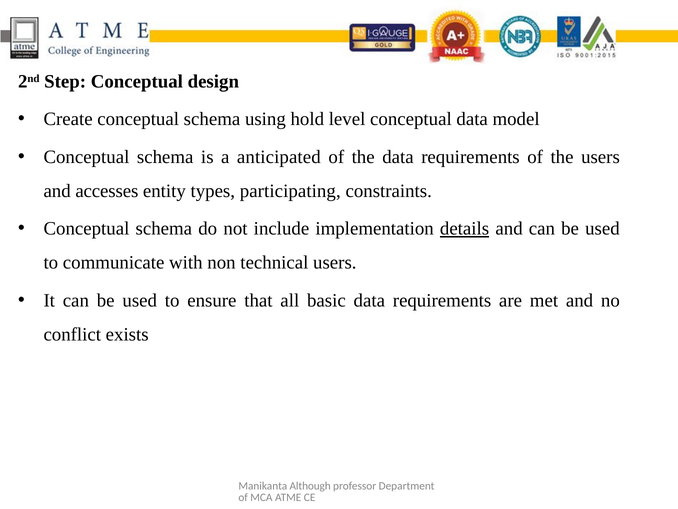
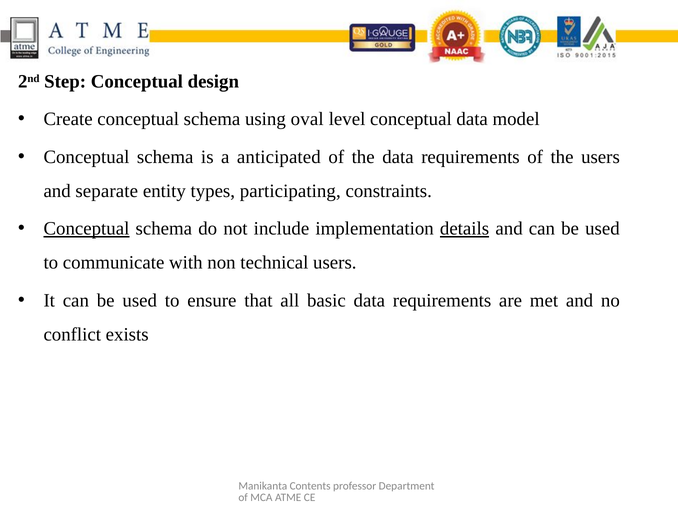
hold: hold -> oval
accesses: accesses -> separate
Conceptual at (86, 228) underline: none -> present
Although: Although -> Contents
